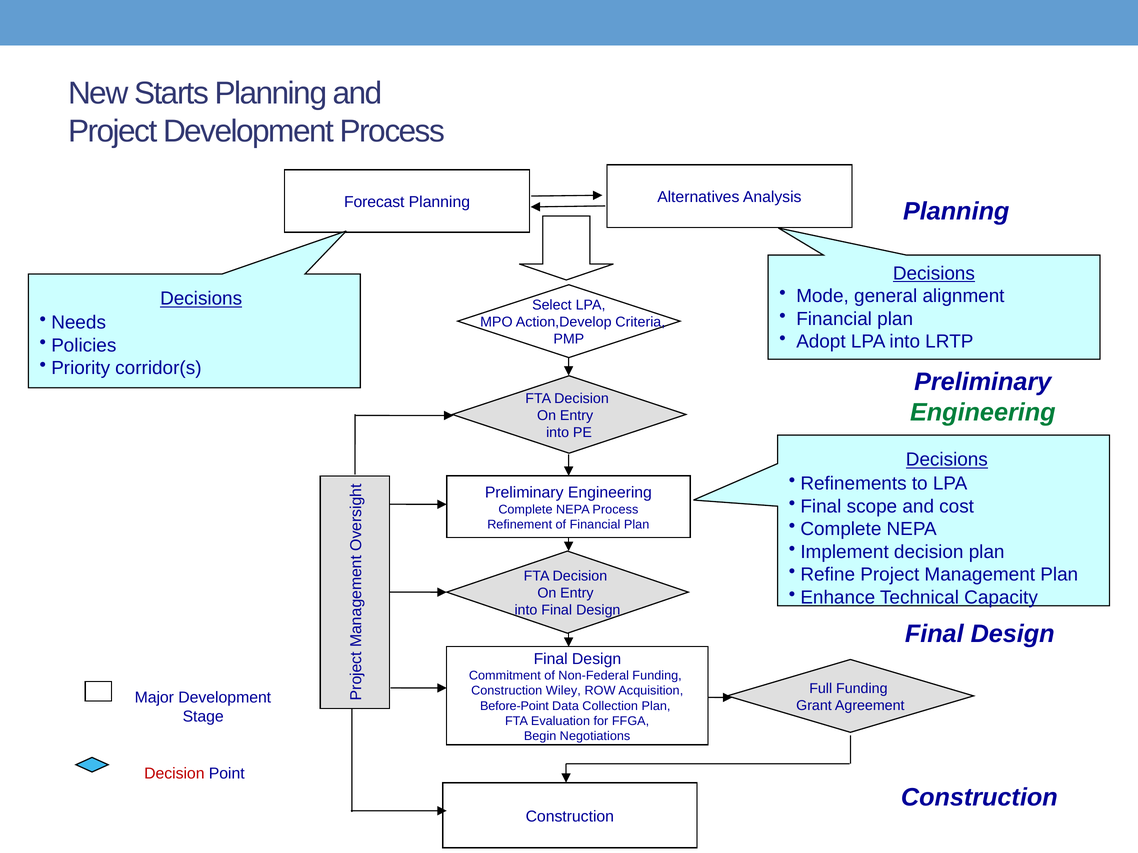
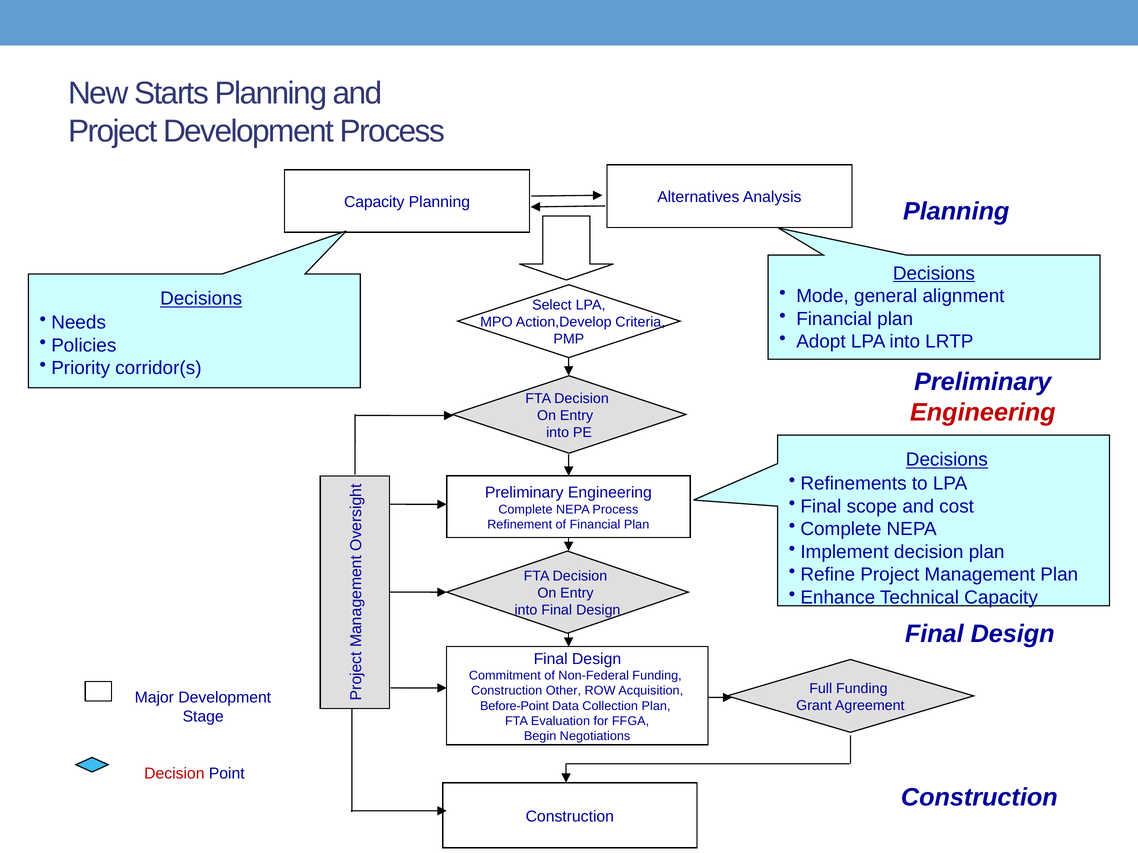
Forecast at (374, 202): Forecast -> Capacity
Engineering at (983, 413) colour: green -> red
Wiley: Wiley -> Other
